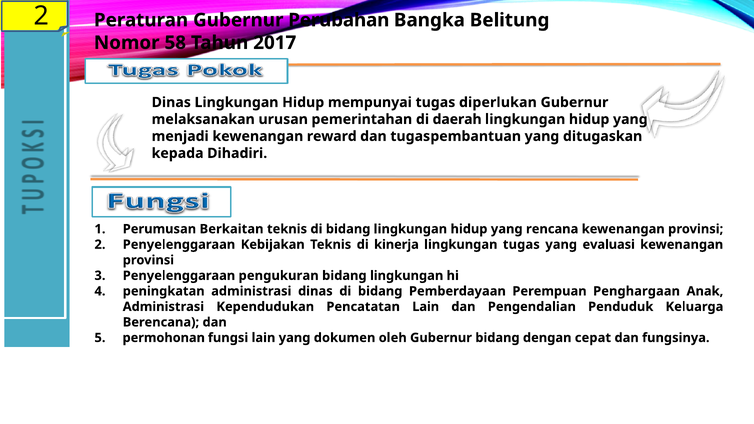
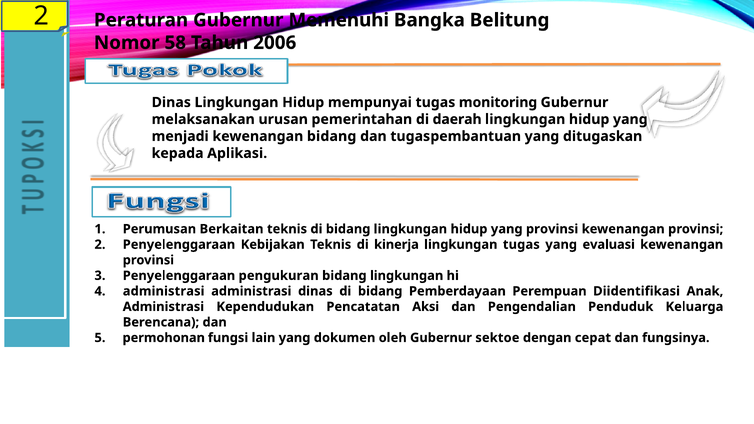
Perubahan: Perubahan -> Memenuhi
2017: 2017 -> 2006
diperlukan: diperlukan -> monitoring
kewenangan reward: reward -> bidang
Dihadiri: Dihadiri -> Aplikasi
yang rencana: rencana -> provinsi
peningkatan at (164, 291): peningkatan -> administrasi
Penghargaan: Penghargaan -> Diidentifikasi
Pencatatan Lain: Lain -> Aksi
Gubernur bidang: bidang -> sektoe
